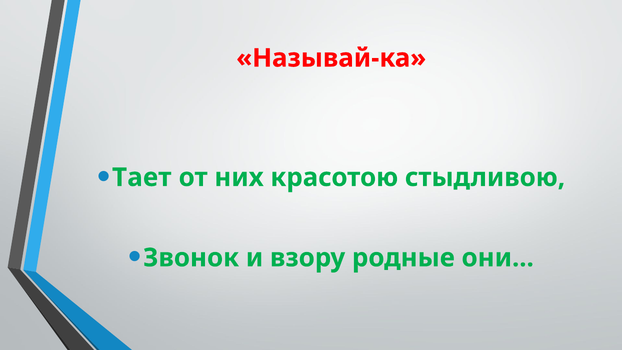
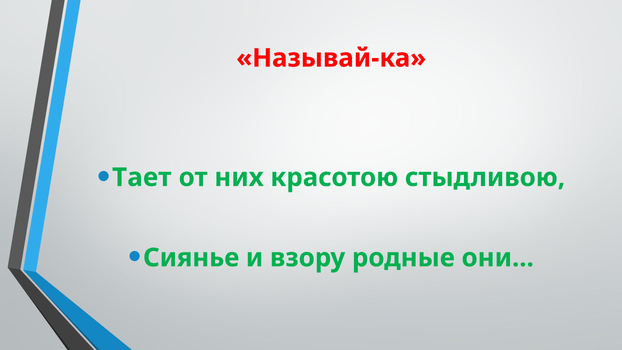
Звонок: Звонок -> Сиянье
